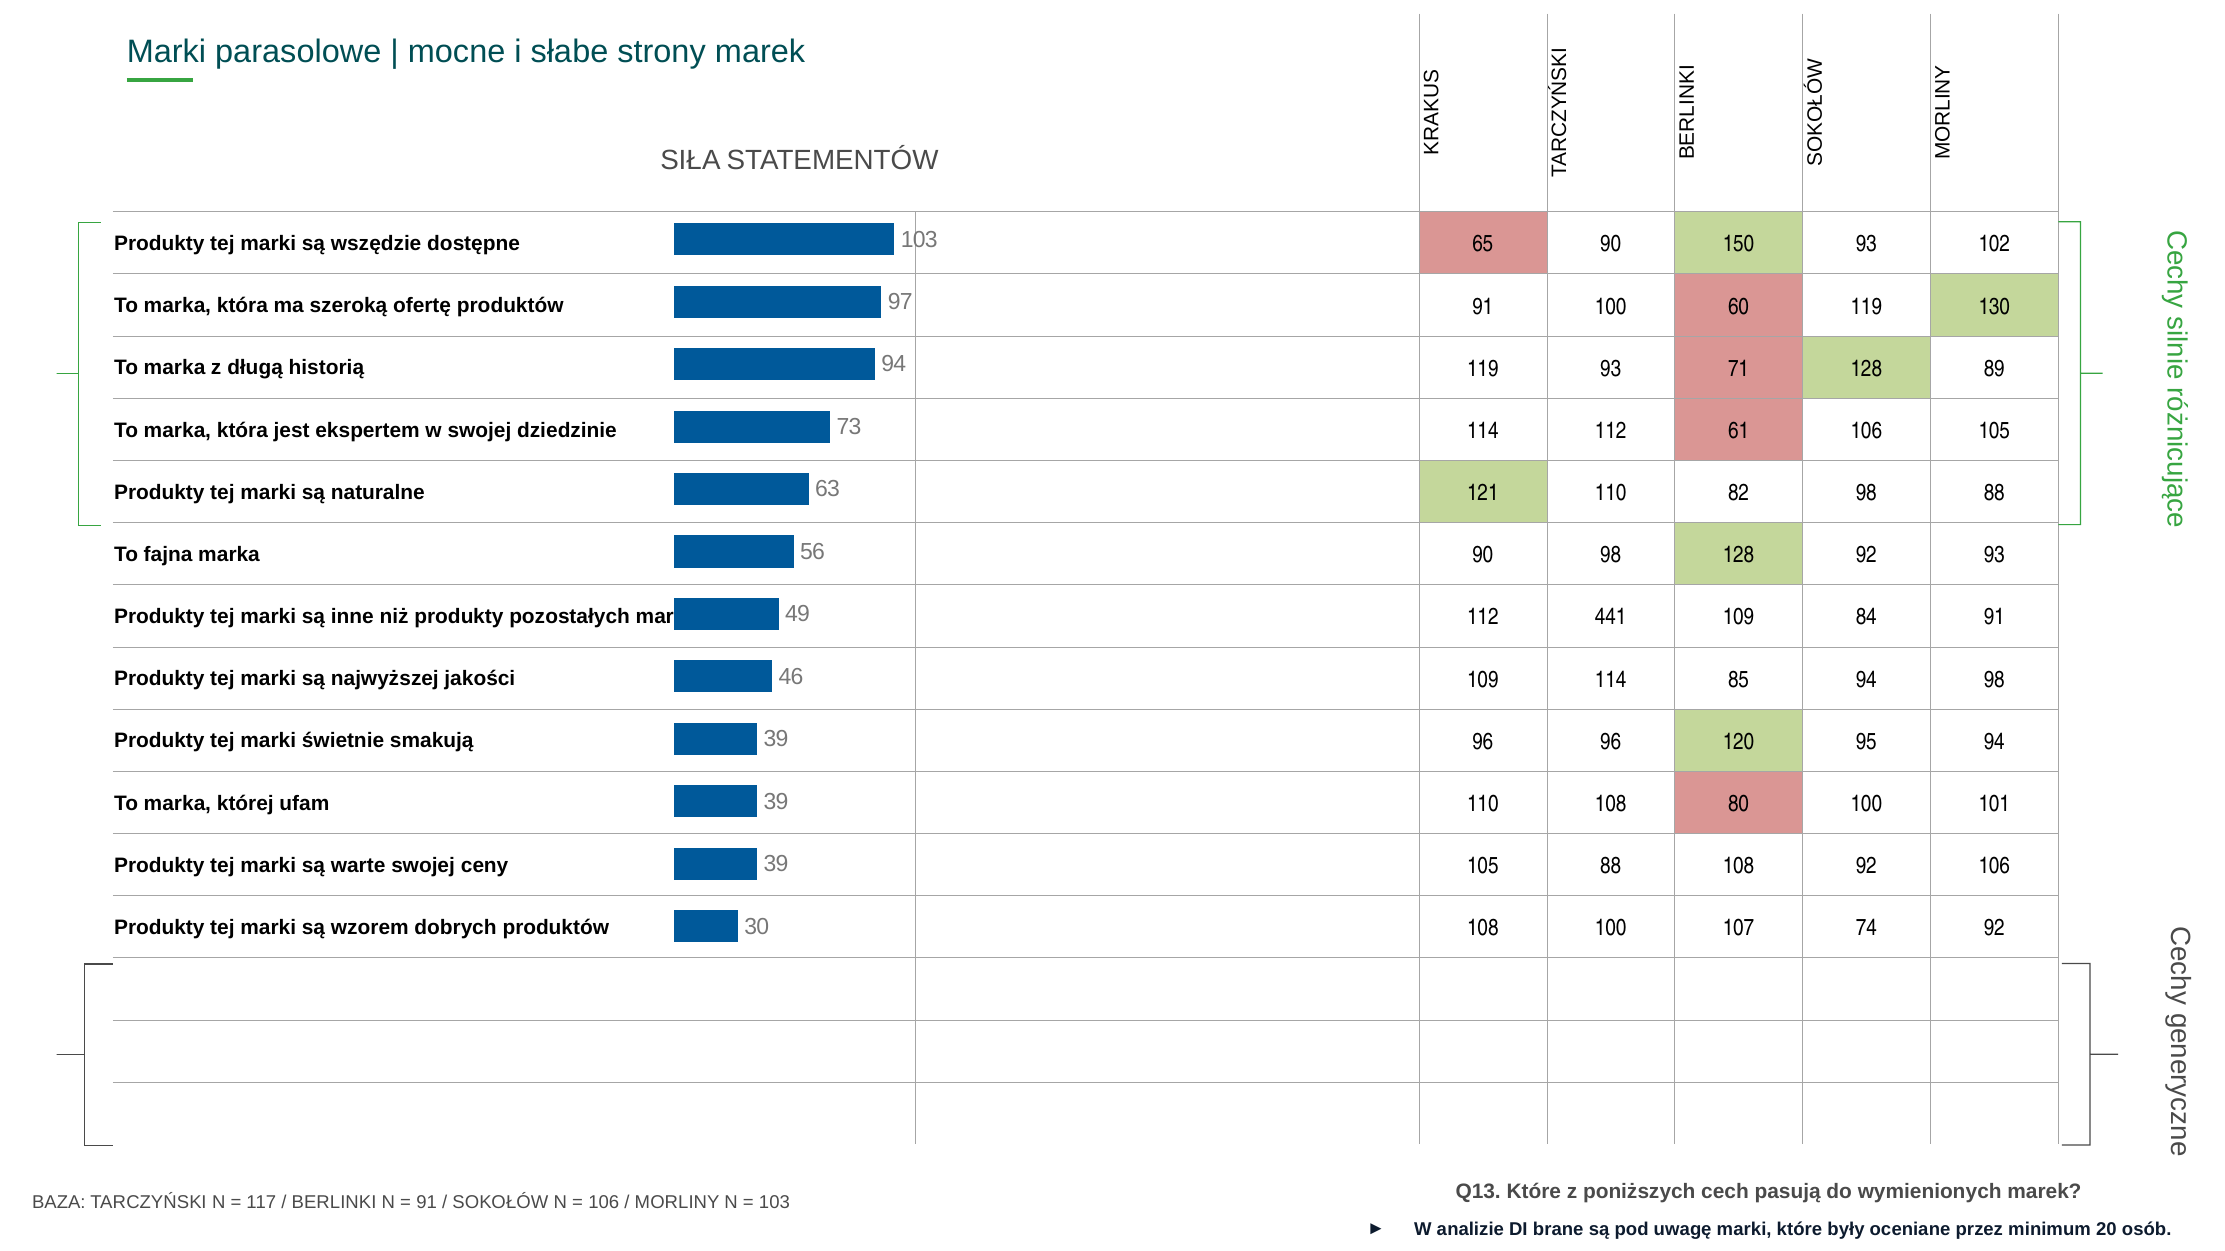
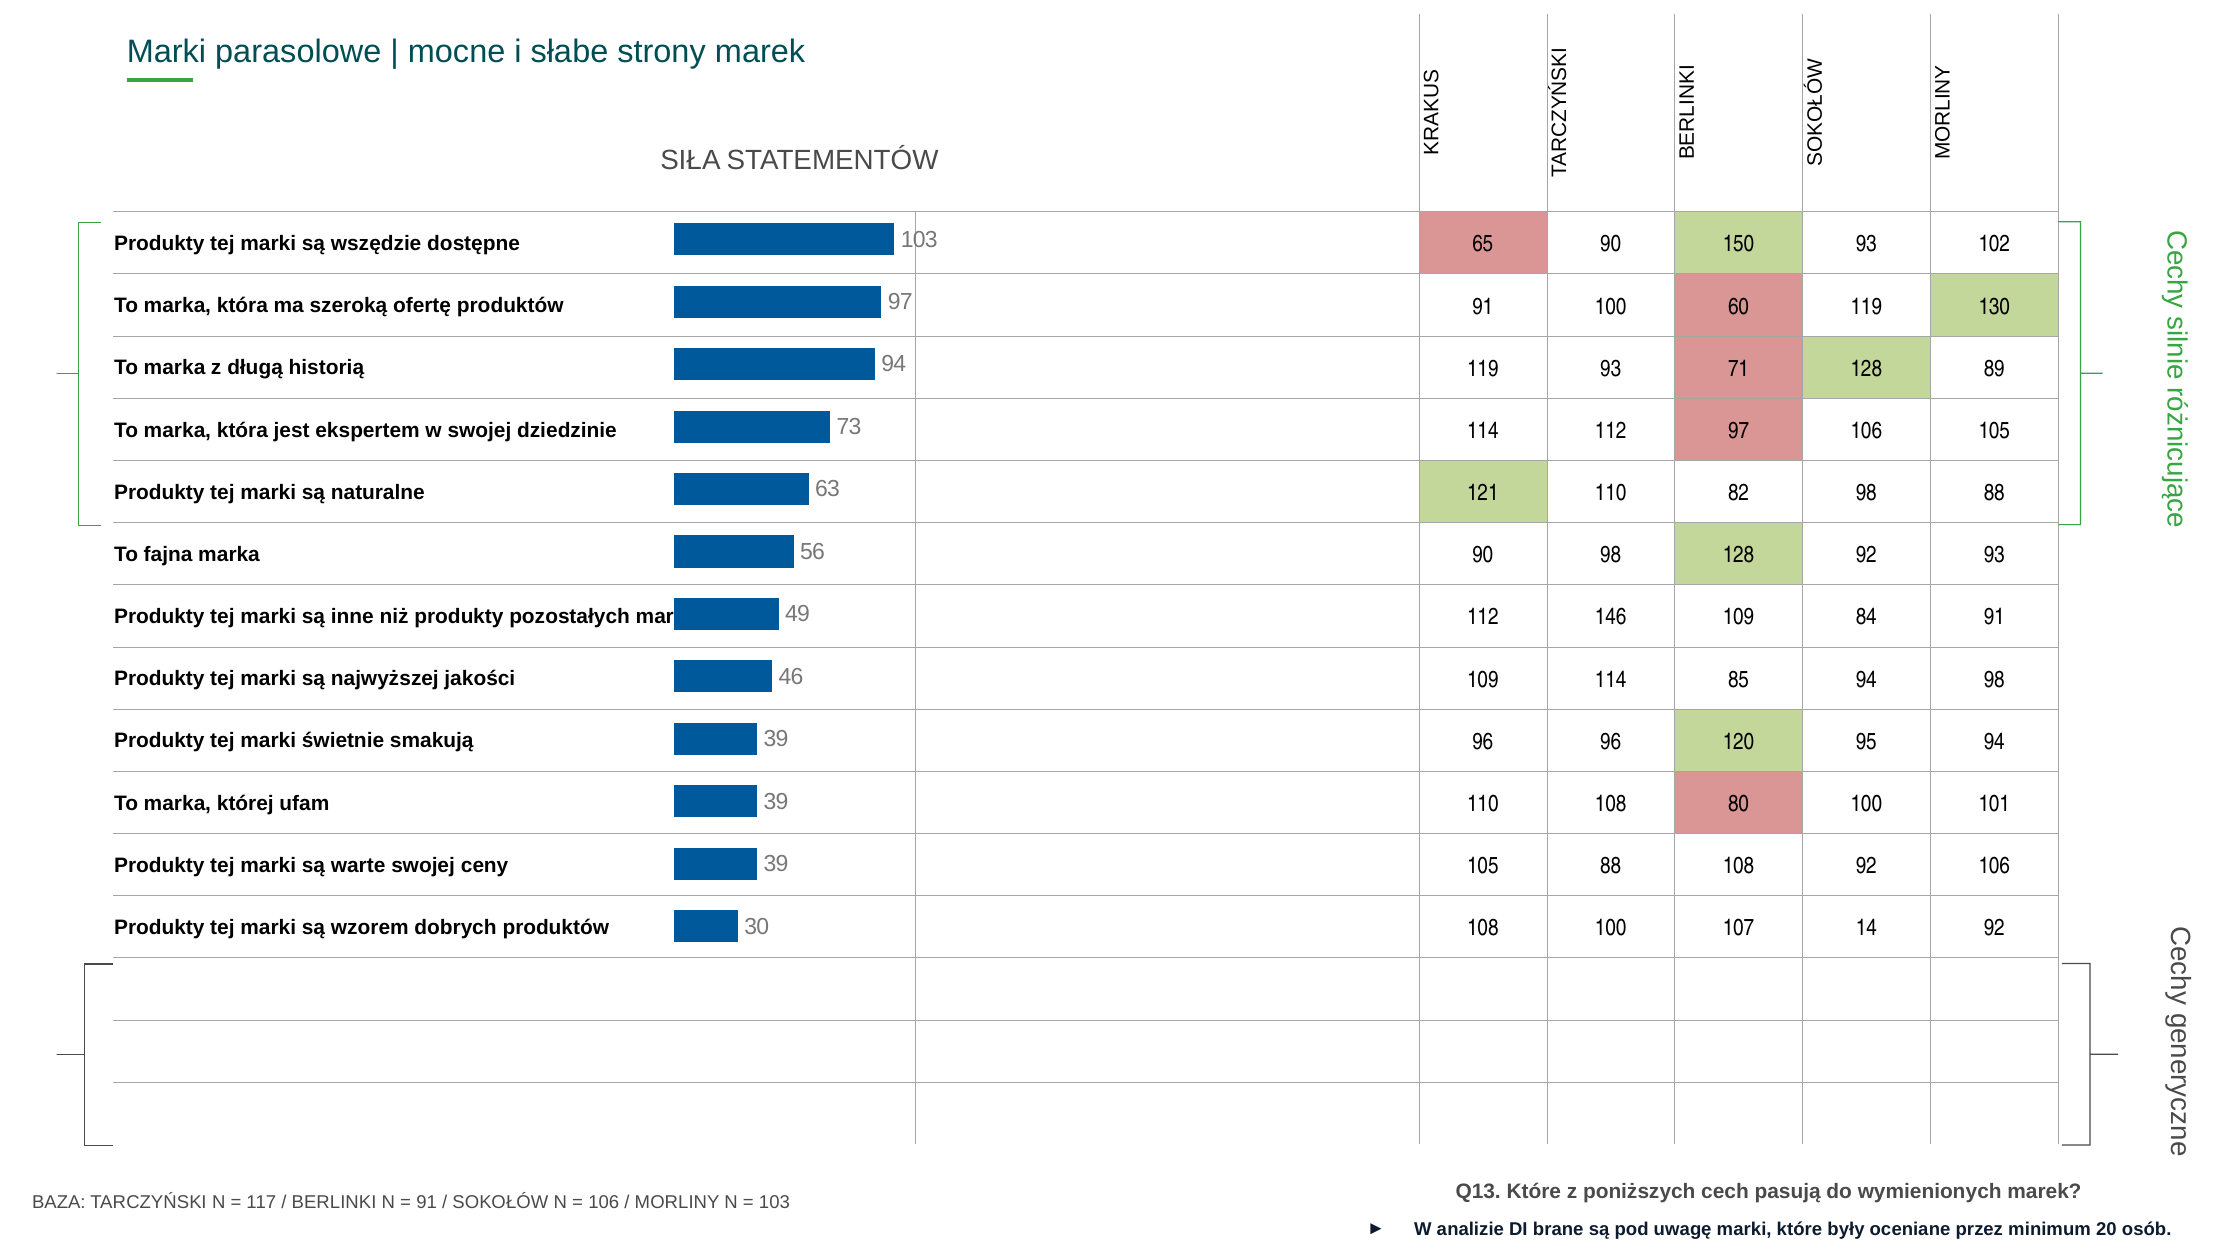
112 61: 61 -> 97
441: 441 -> 146
74: 74 -> 14
